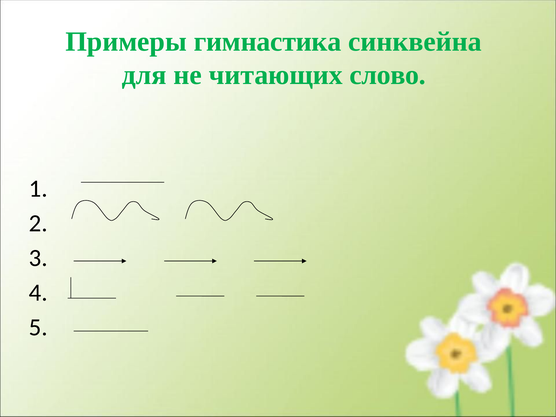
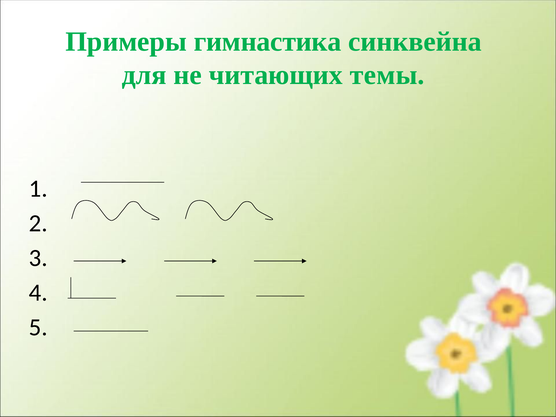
слово: слово -> темы
